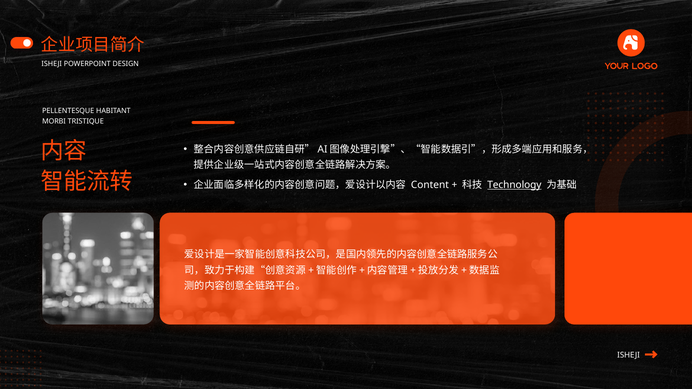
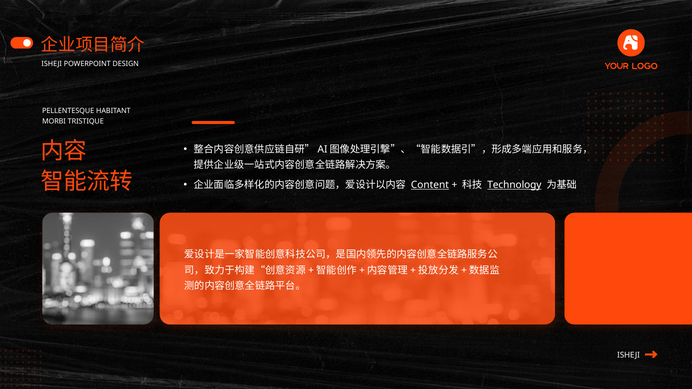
Content underline: none -> present
